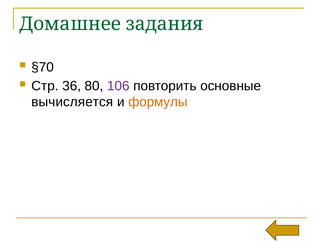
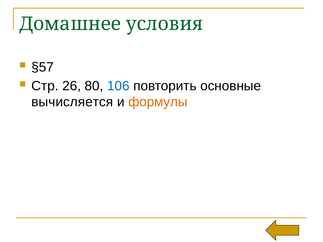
задания: задания -> условия
§70: §70 -> §57
36: 36 -> 26
106 colour: purple -> blue
